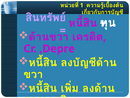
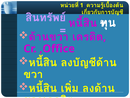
,Depre: ,Depre -> ,Office
